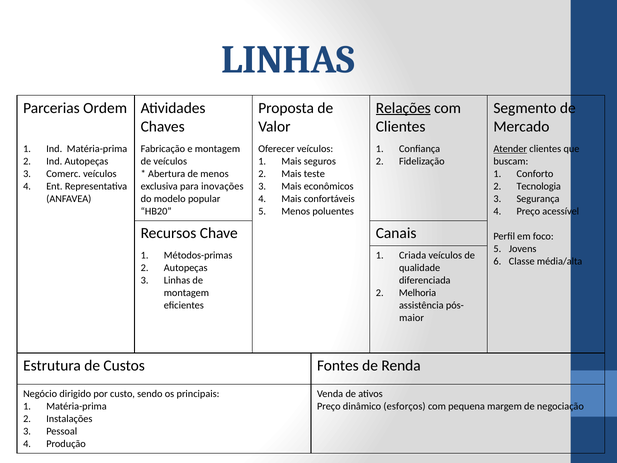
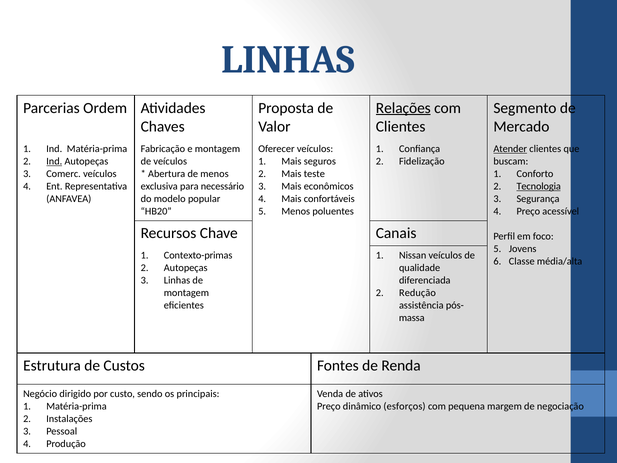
Ind at (54, 161) underline: none -> present
inovações: inovações -> necessário
Tecnologia underline: none -> present
Métodos-primas: Métodos-primas -> Contexto-primas
Criada: Criada -> Nissan
Melhoria: Melhoria -> Redução
maior: maior -> massa
